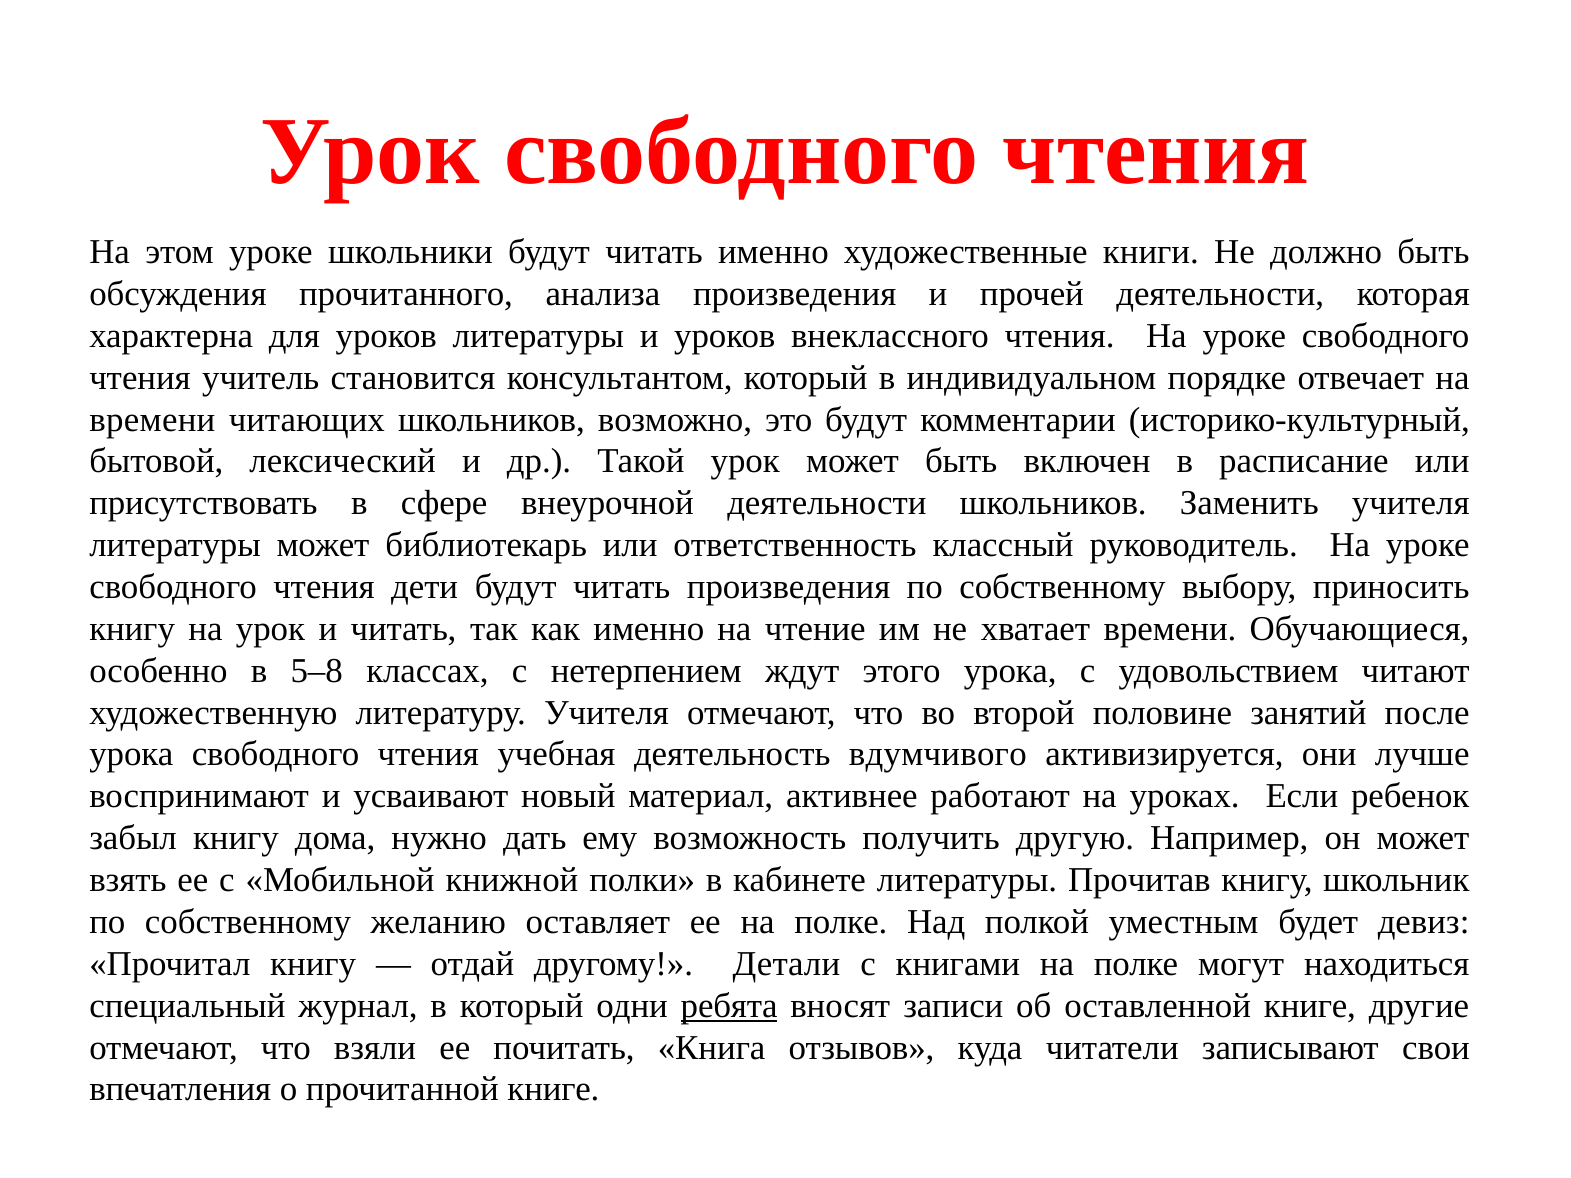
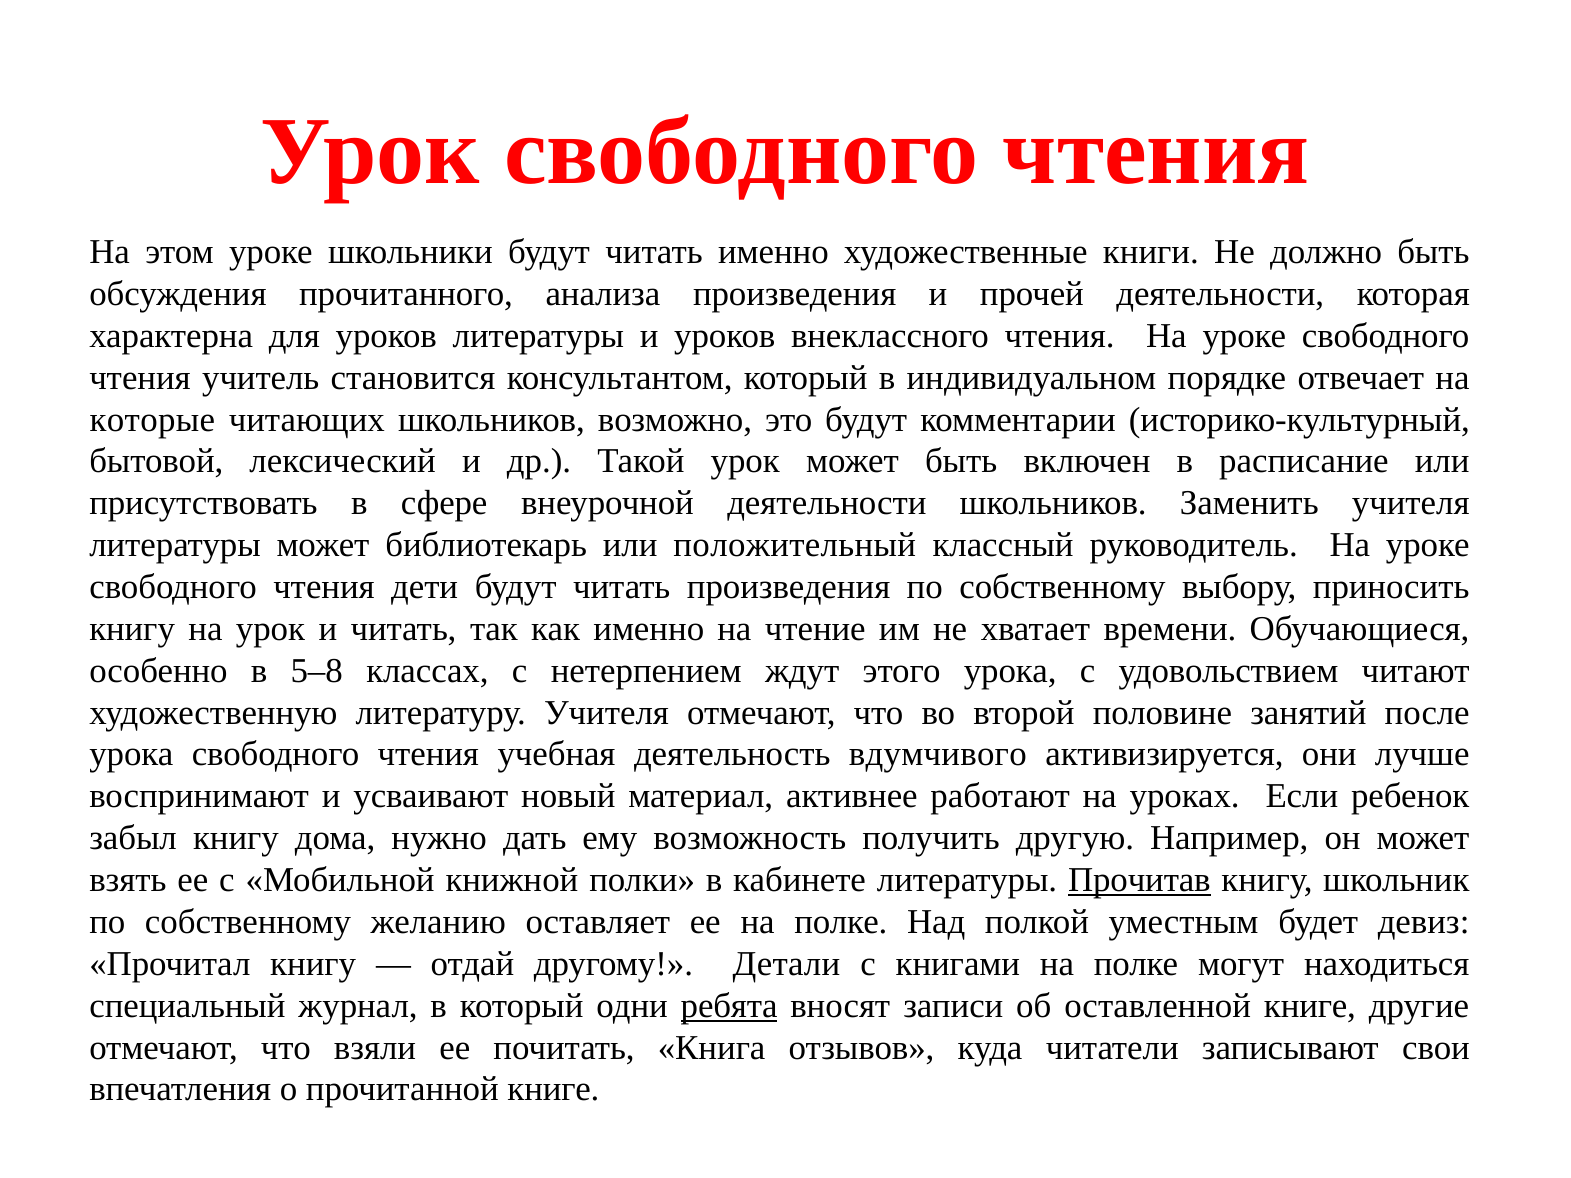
времени at (152, 420): времени -> которые
ответственность: ответственность -> положительный
Прочитав underline: none -> present
